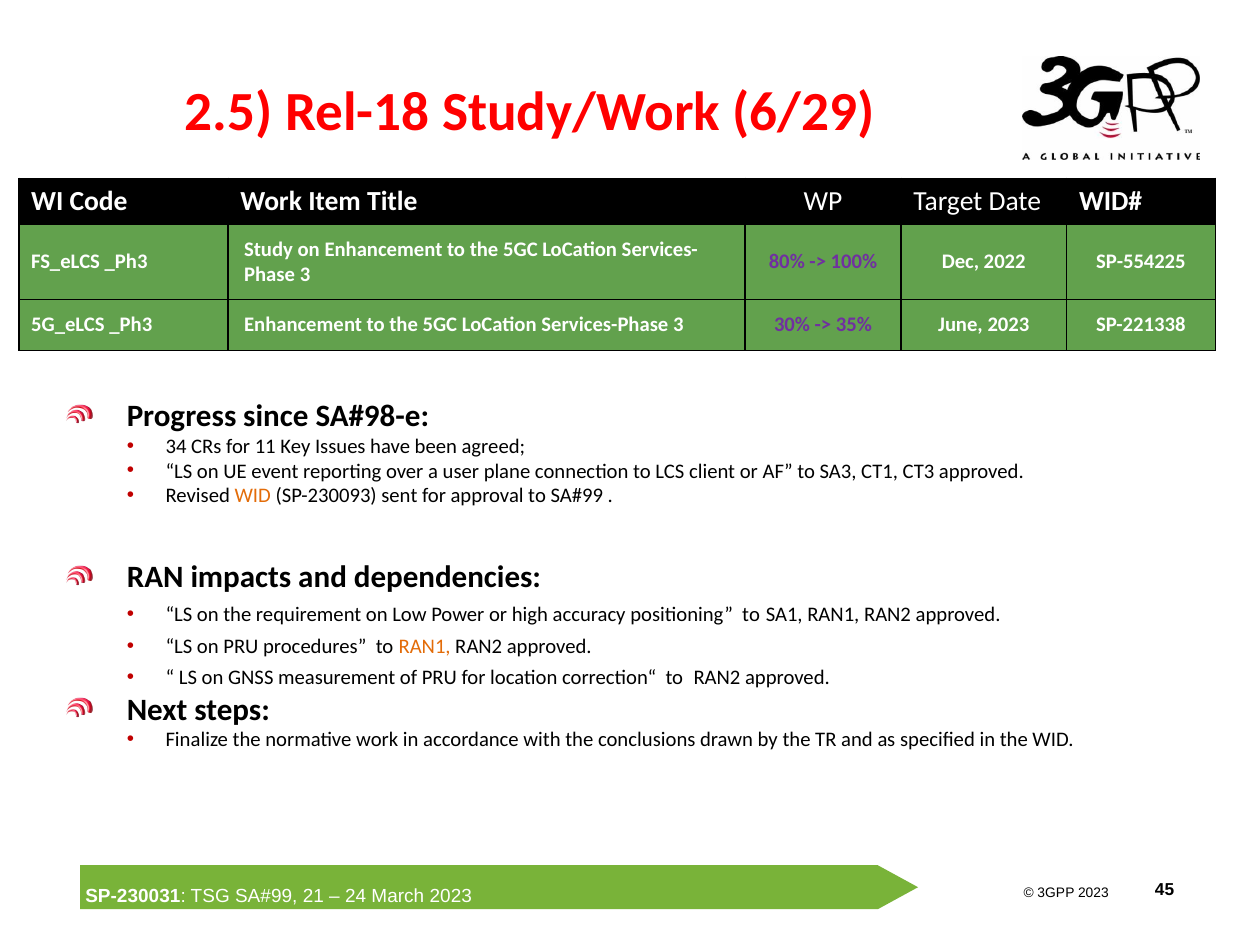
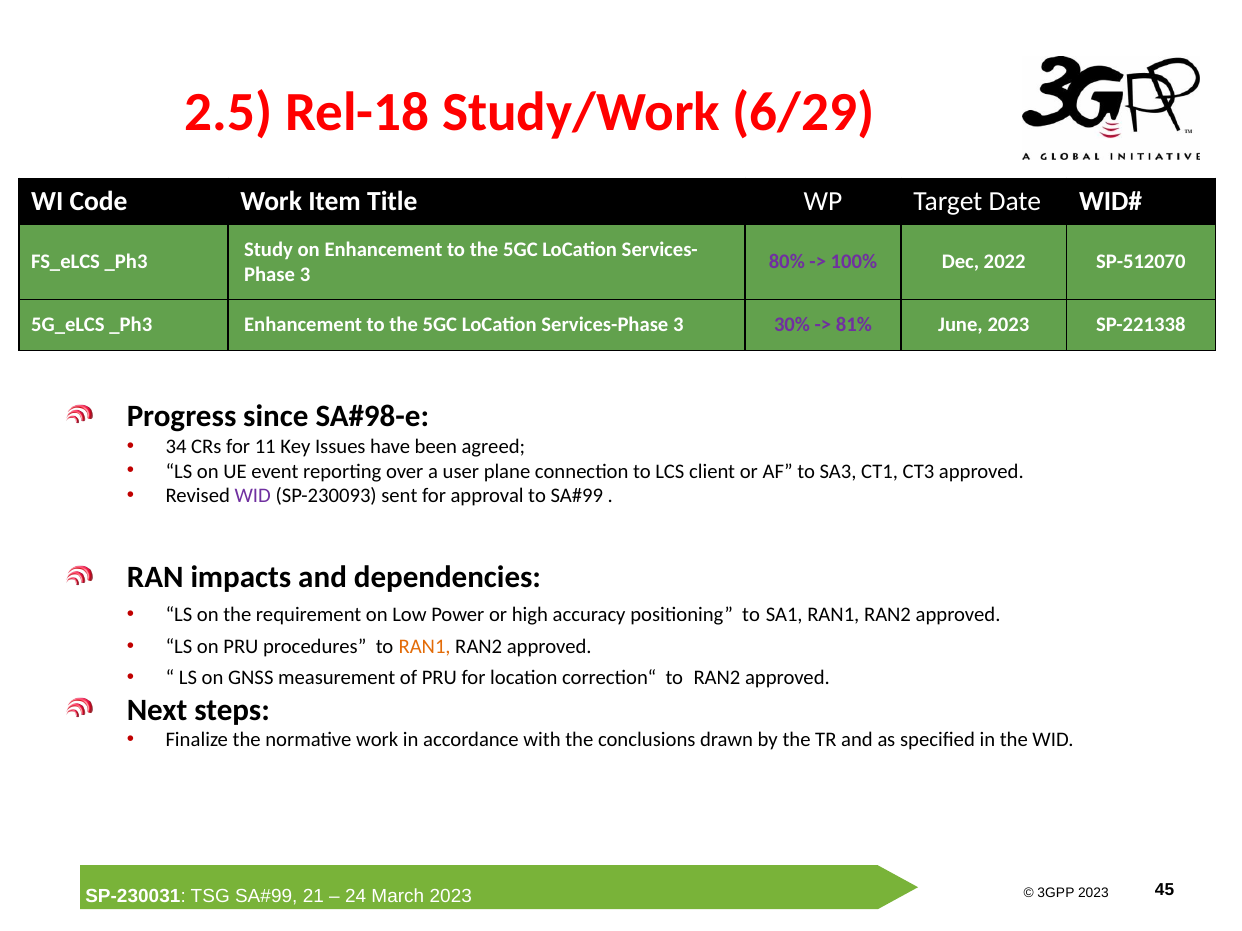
SP-554225: SP-554225 -> SP-512070
35%: 35% -> 81%
WID at (253, 496) colour: orange -> purple
